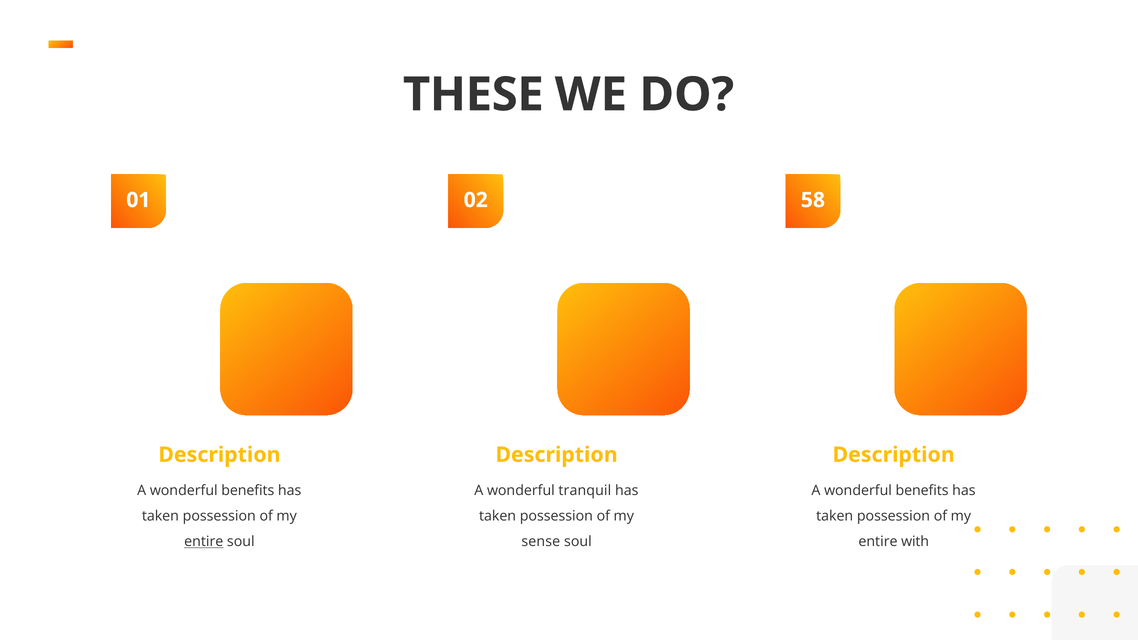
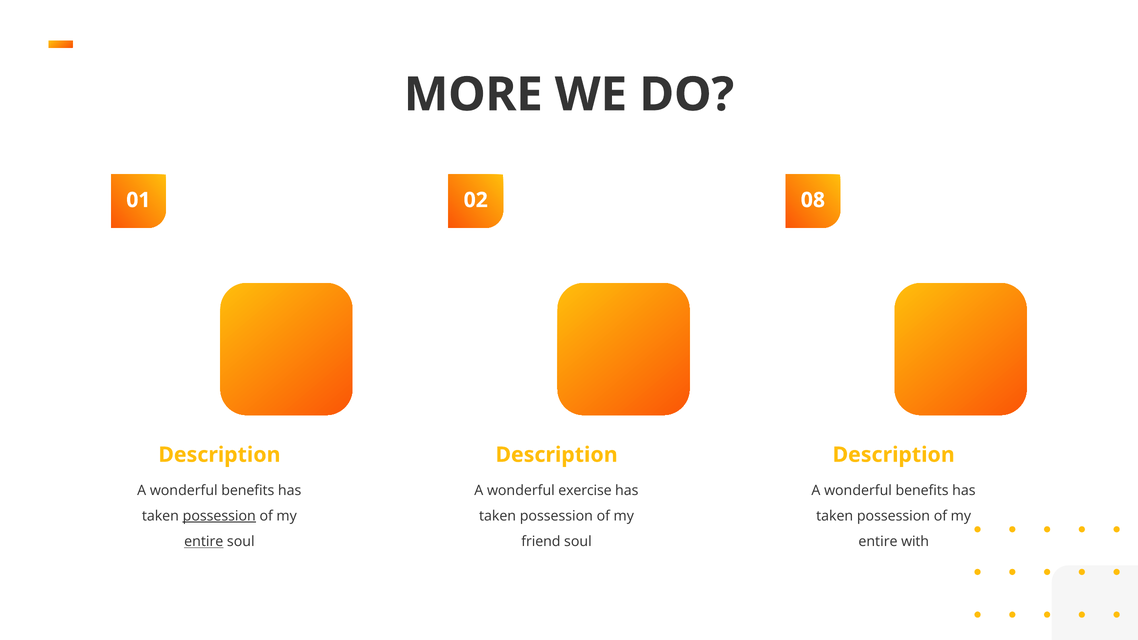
THESE: THESE -> MORE
58: 58 -> 08
tranquil: tranquil -> exercise
possession at (219, 516) underline: none -> present
sense: sense -> friend
